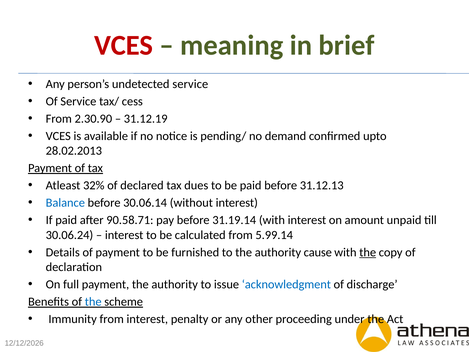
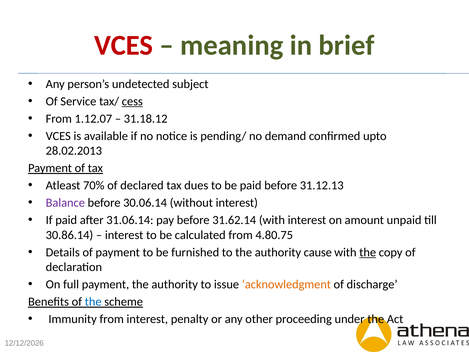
undetected service: service -> subject
cess underline: none -> present
2.30.90: 2.30.90 -> 1.12.07
31.12.19: 31.12.19 -> 31.18.12
32%: 32% -> 70%
Balance colour: blue -> purple
90.58.71: 90.58.71 -> 31.06.14
31.19.14: 31.19.14 -> 31.62.14
30.06.24: 30.06.24 -> 30.86.14
5.99.14: 5.99.14 -> 4.80.75
acknowledgment colour: blue -> orange
